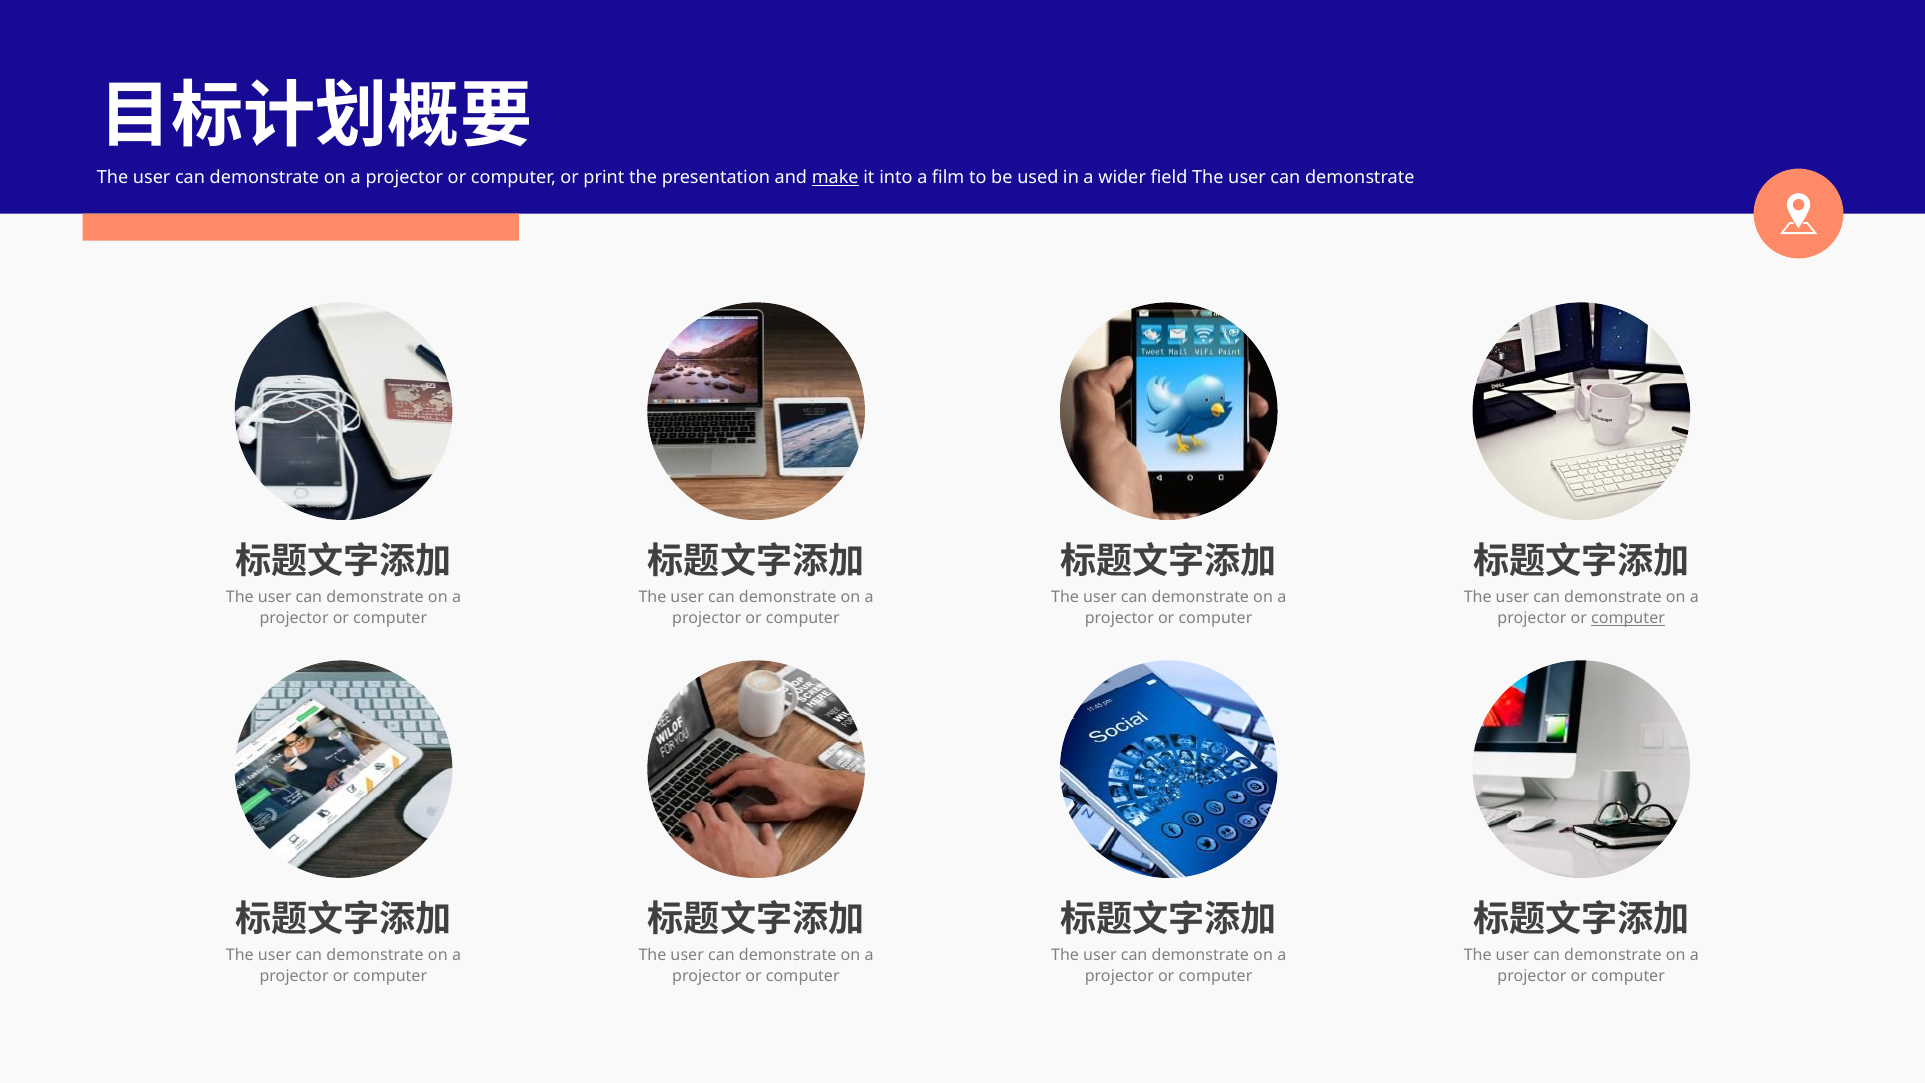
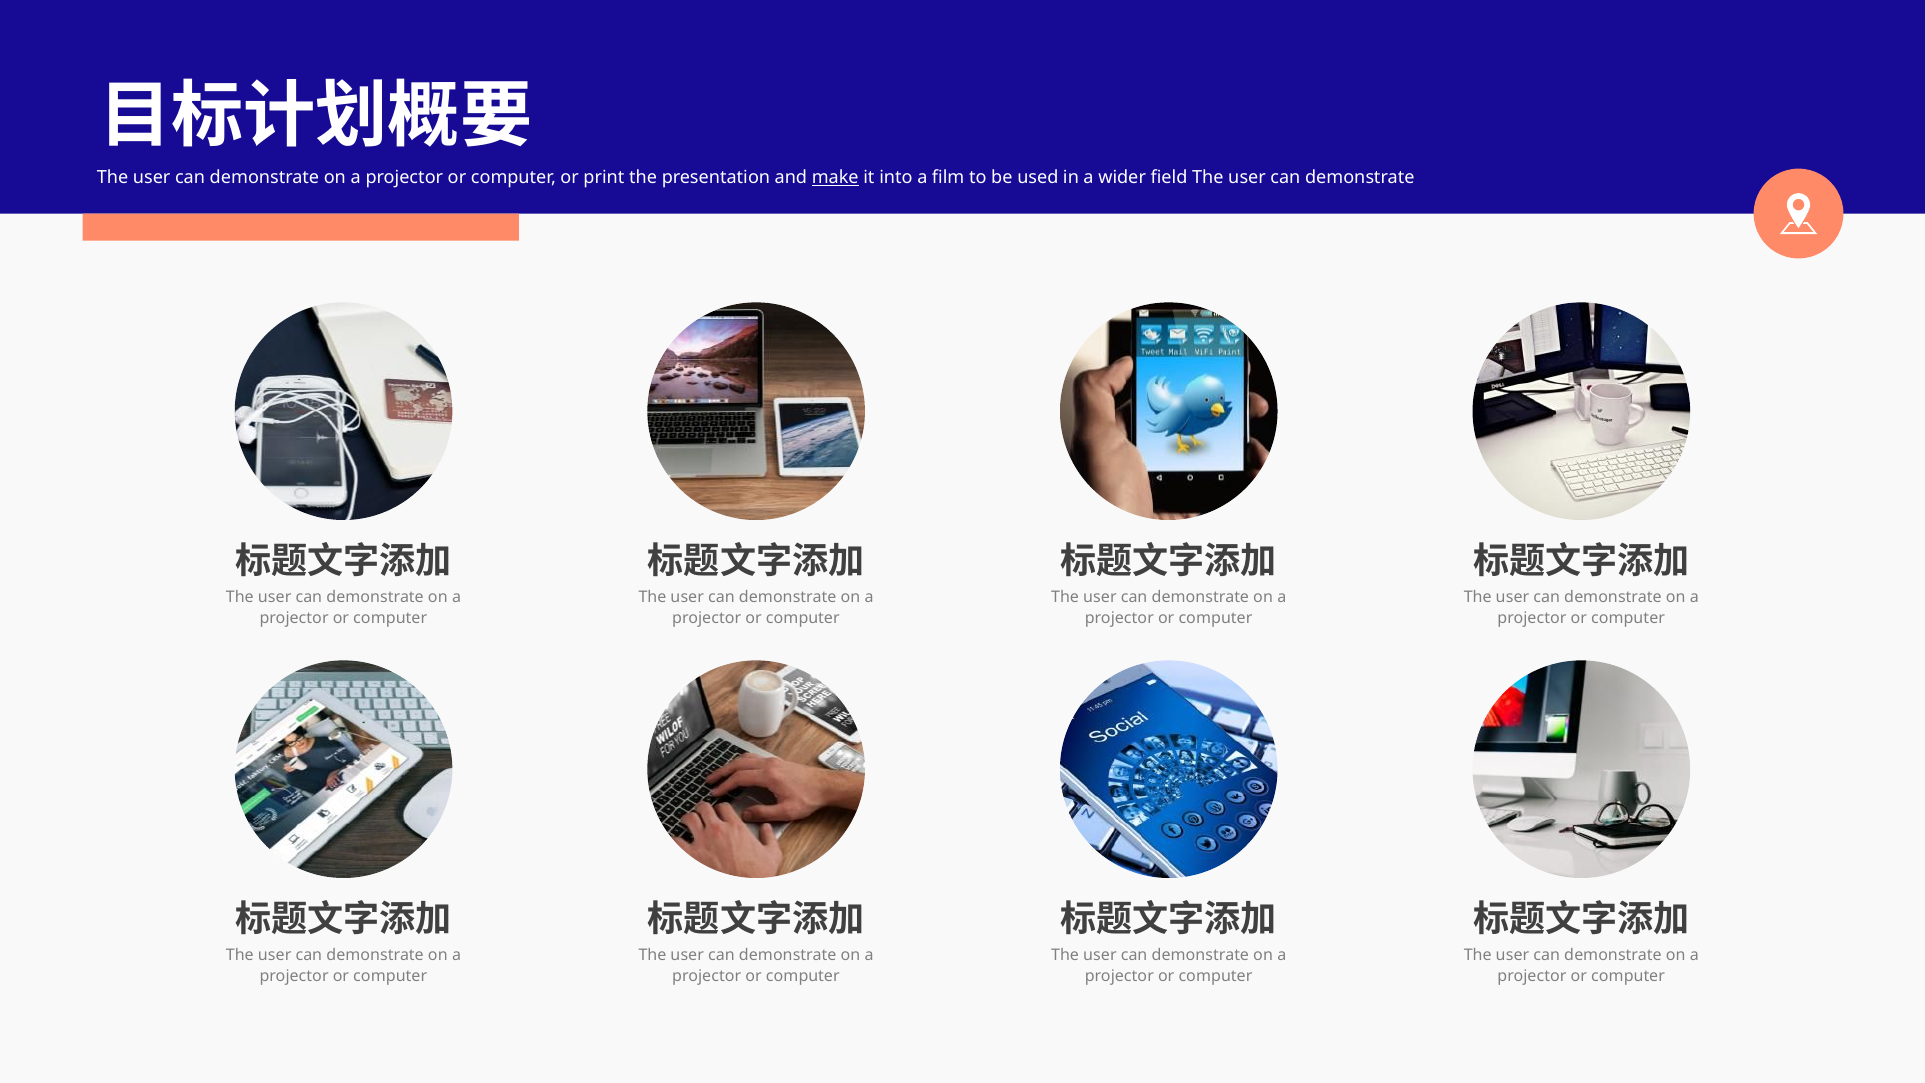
computer at (1628, 619) underline: present -> none
